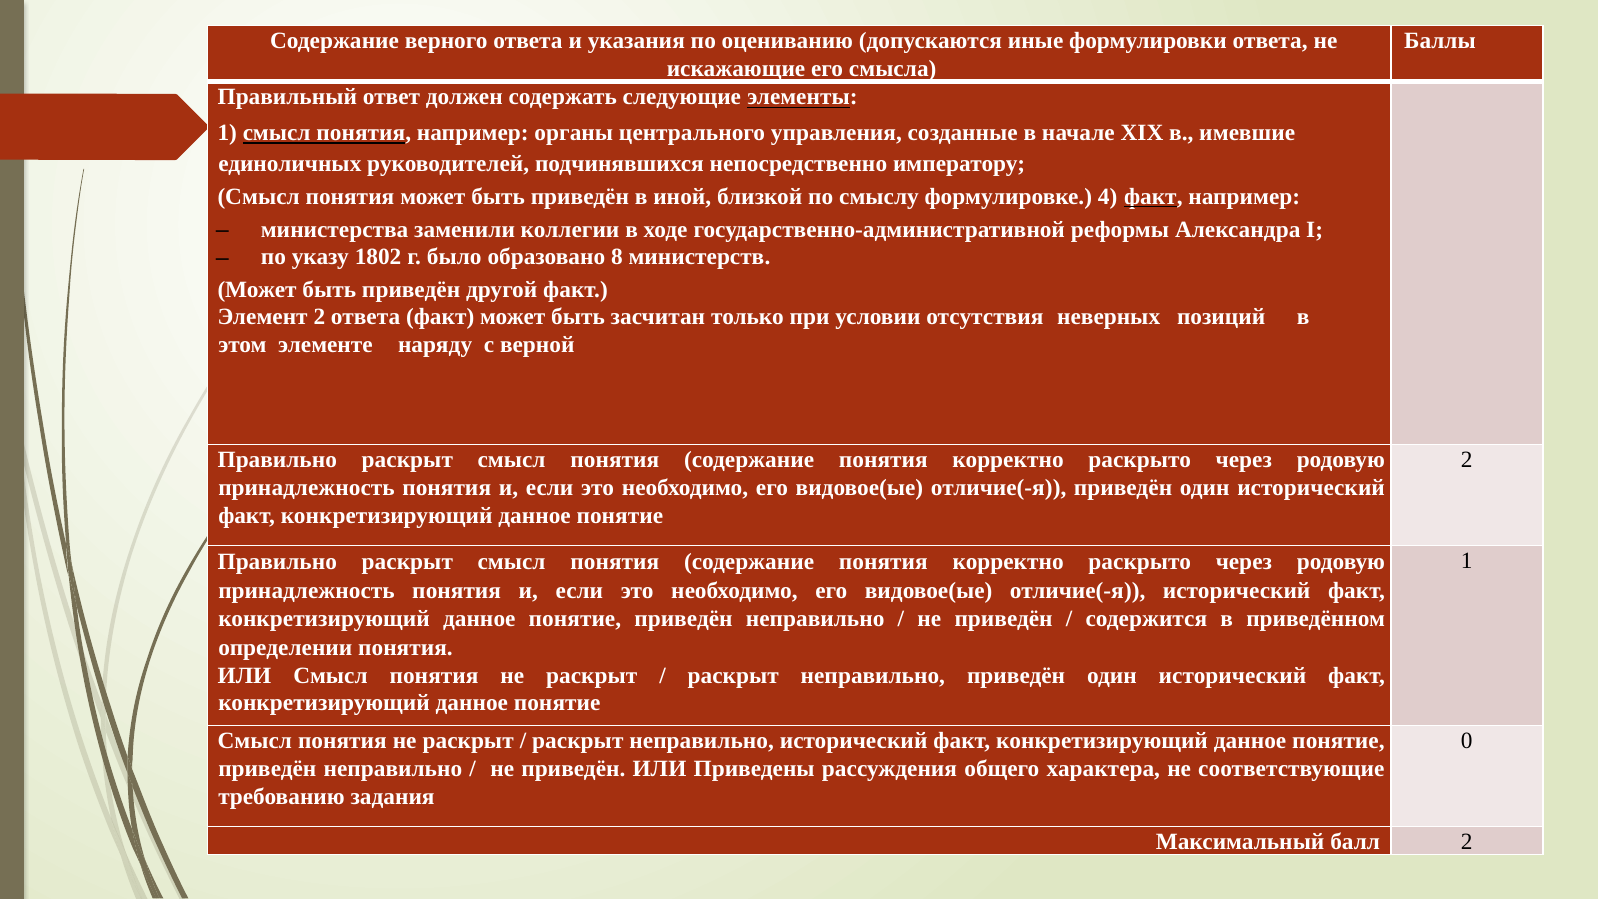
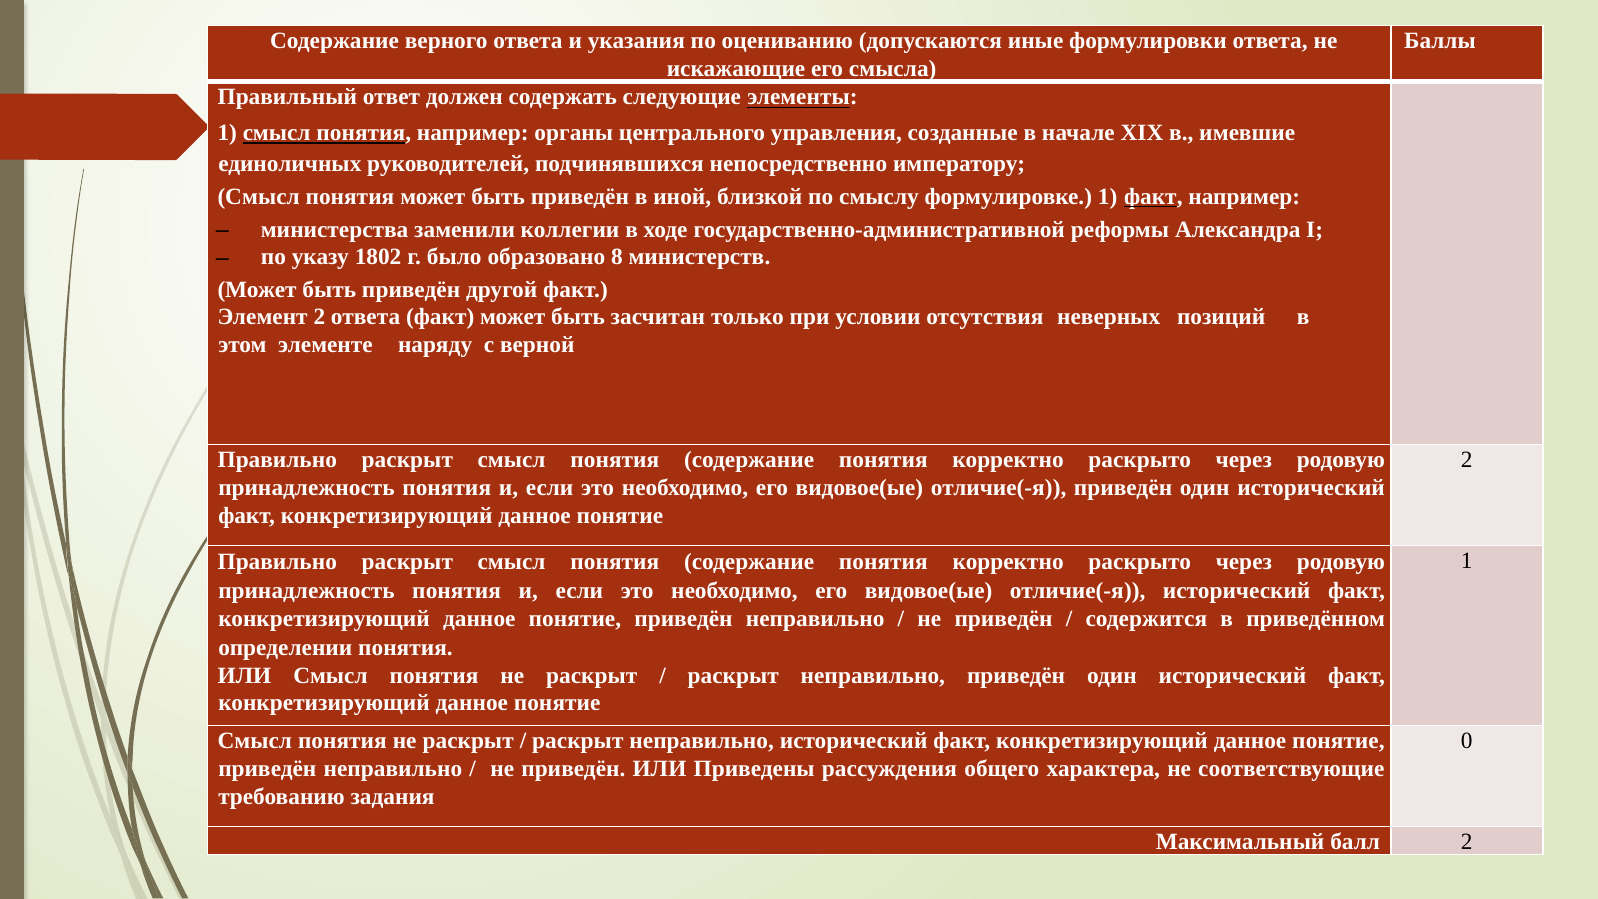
формулировке 4: 4 -> 1
